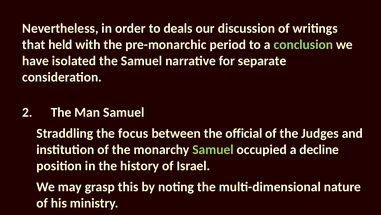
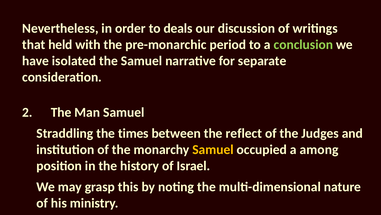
focus: focus -> times
official: official -> reflect
Samuel at (213, 149) colour: light green -> yellow
decline: decline -> among
